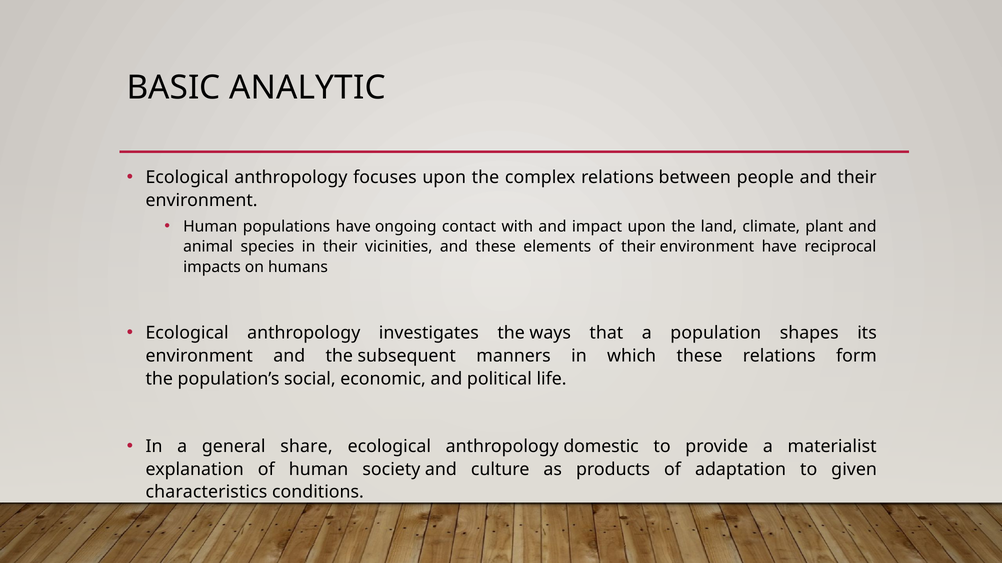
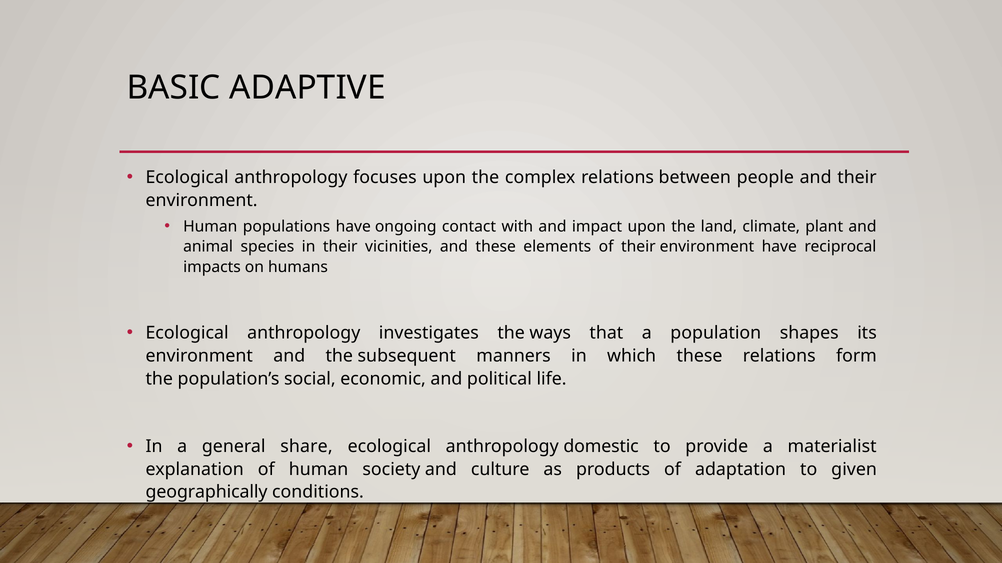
ANALYTIC: ANALYTIC -> ADAPTIVE
characteristics: characteristics -> geographically
